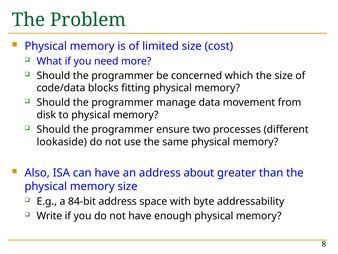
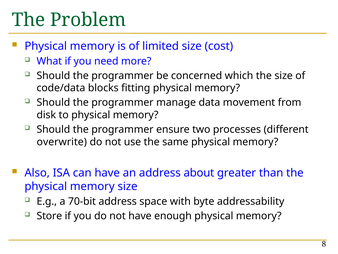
lookaside: lookaside -> overwrite
84-bit: 84-bit -> 70-bit
Write: Write -> Store
